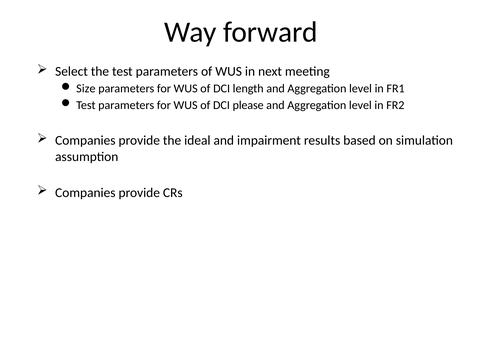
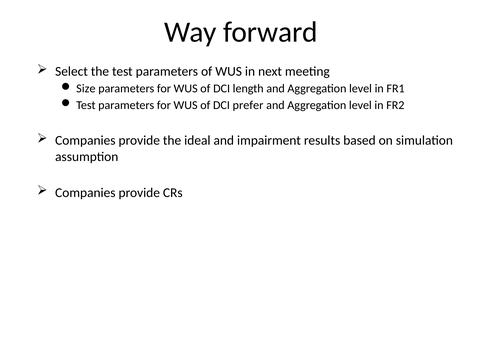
please: please -> prefer
